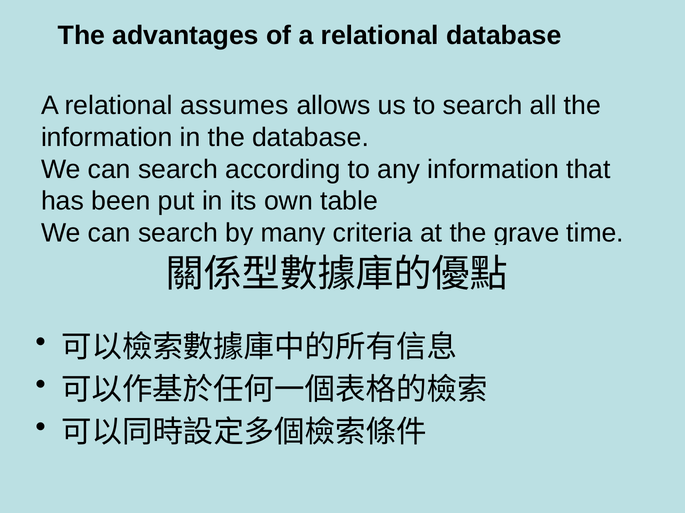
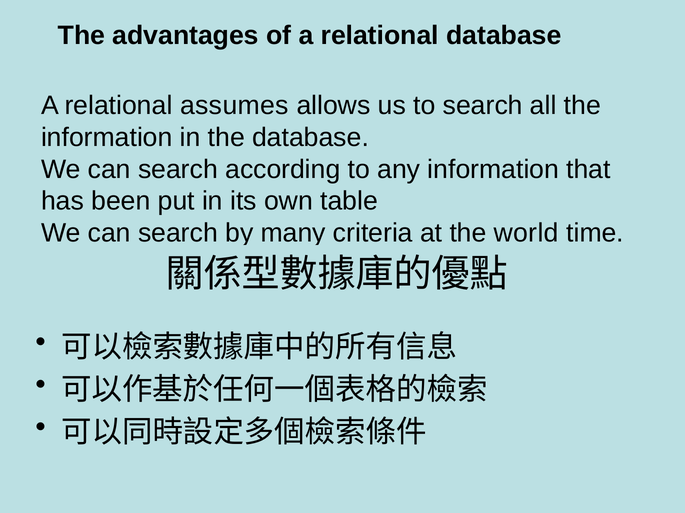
grave: grave -> world
